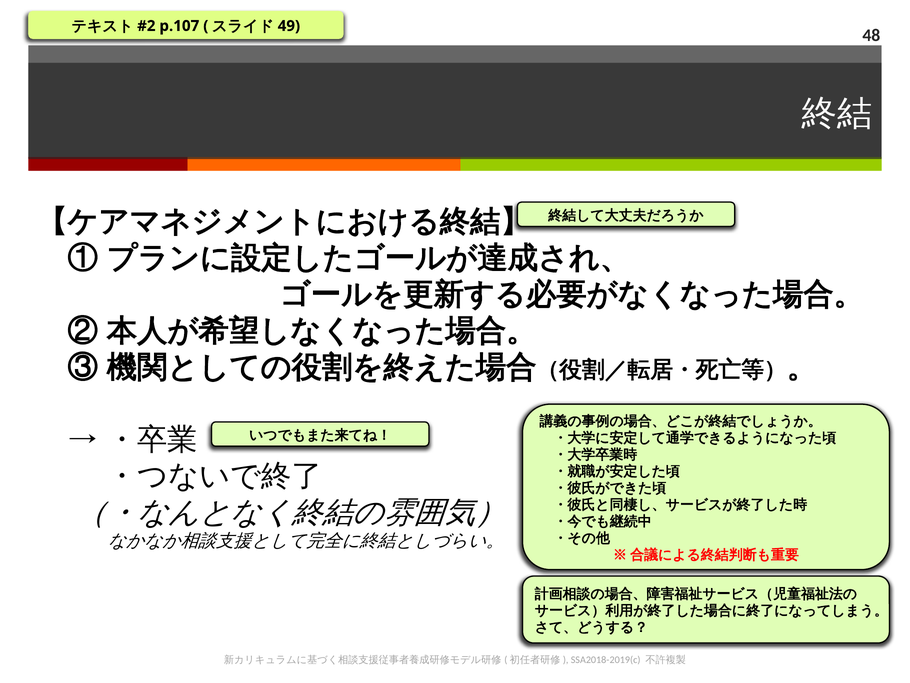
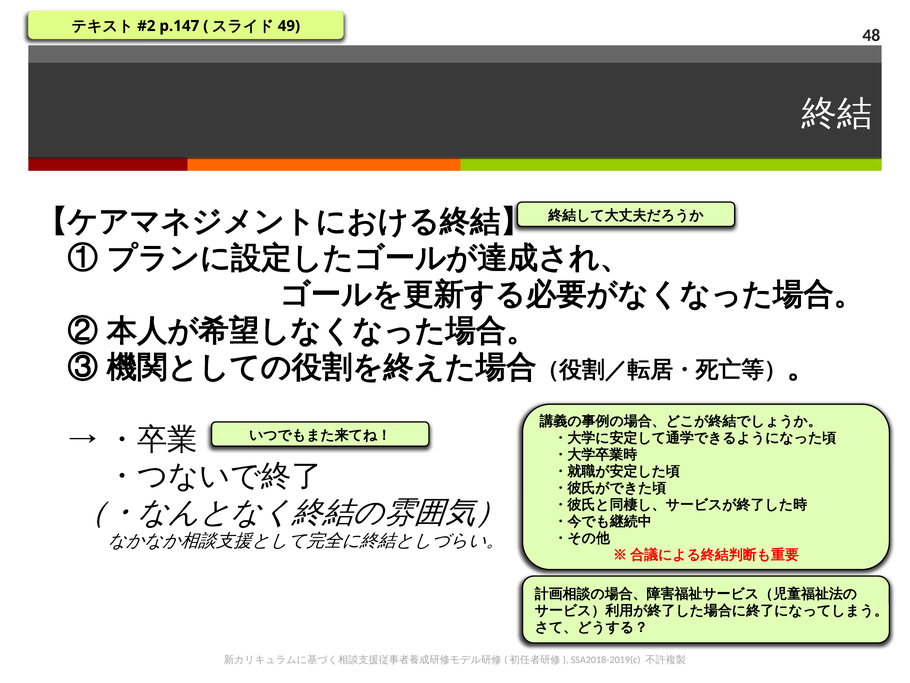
p.107: p.107 -> p.147
